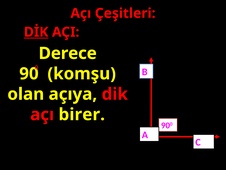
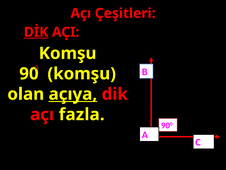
Derece at (68, 53): Derece -> Komşu
açıya underline: none -> present
birer: birer -> fazla
